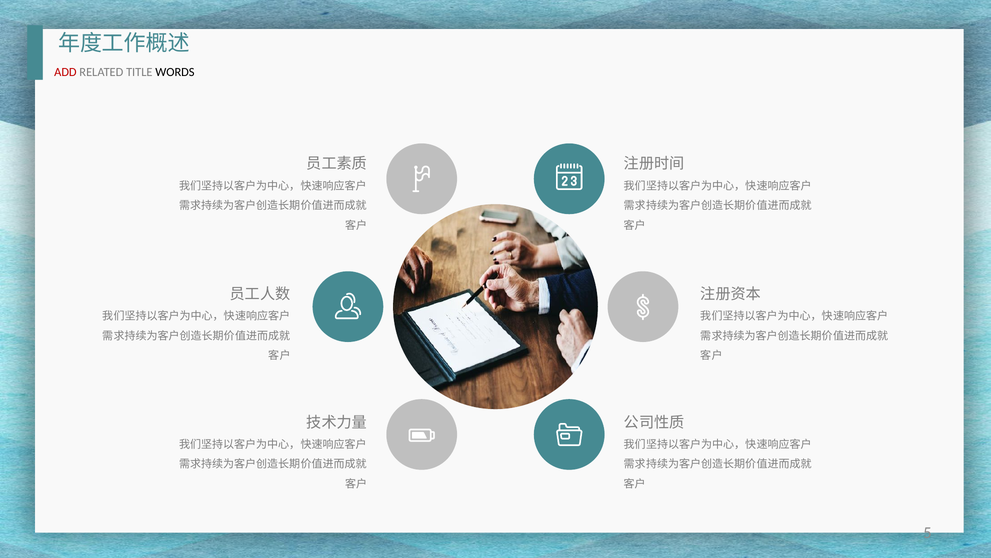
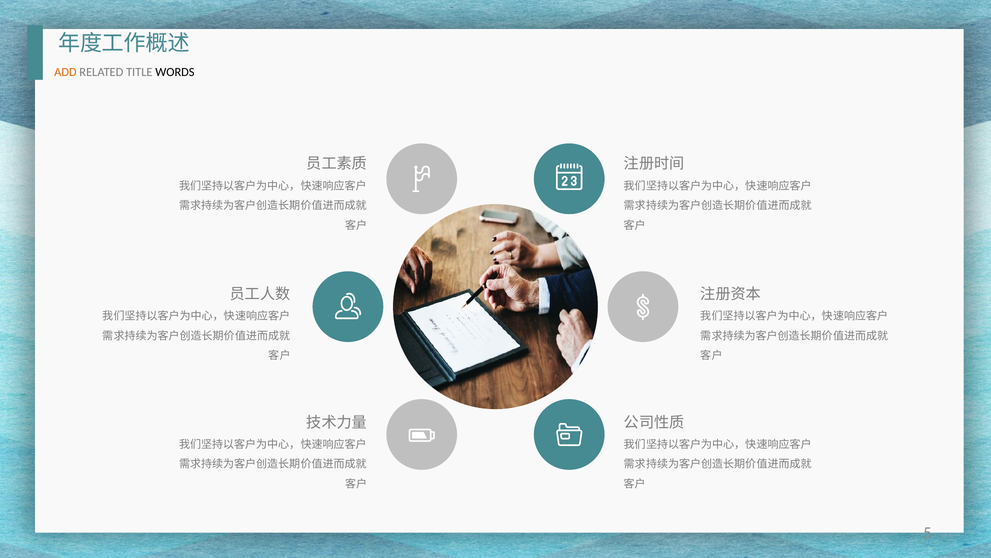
ADD colour: red -> orange
